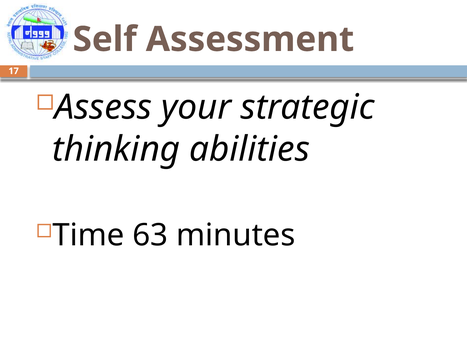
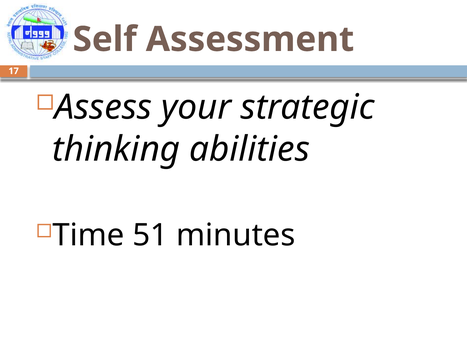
63: 63 -> 51
